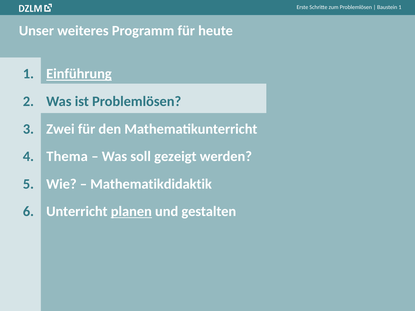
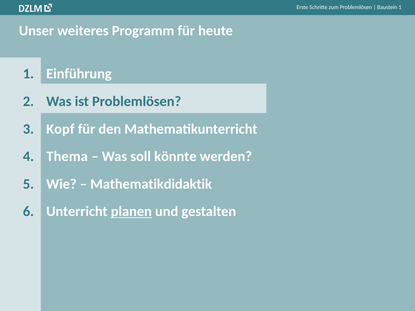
Einführung underline: present -> none
Zwei: Zwei -> Kopf
gezeigt: gezeigt -> könnte
